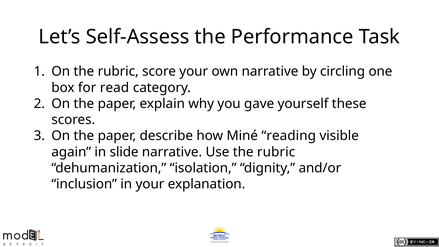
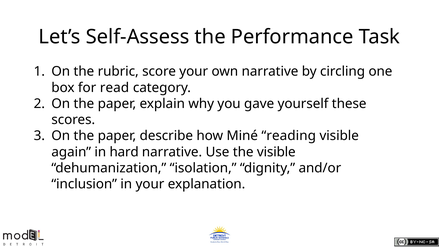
slide: slide -> hard
Use the rubric: rubric -> visible
